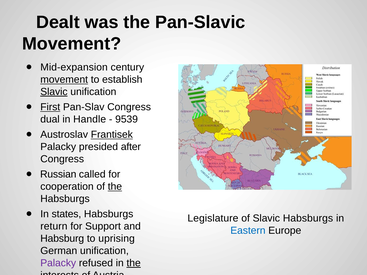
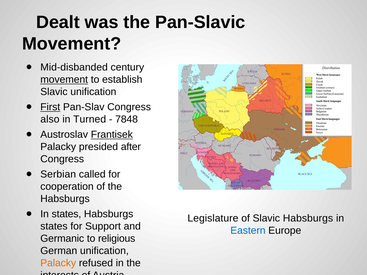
Mid-expansion: Mid-expansion -> Mid-disbanded
Slavic at (54, 92) underline: present -> none
dual: dual -> also
Handle: Handle -> Turned
9539: 9539 -> 7848
Russian: Russian -> Serbian
the at (115, 187) underline: present -> none
return at (54, 227): return -> states
Habsburg: Habsburg -> Germanic
uprising: uprising -> religious
Palacky at (58, 263) colour: purple -> orange
the at (134, 263) underline: present -> none
